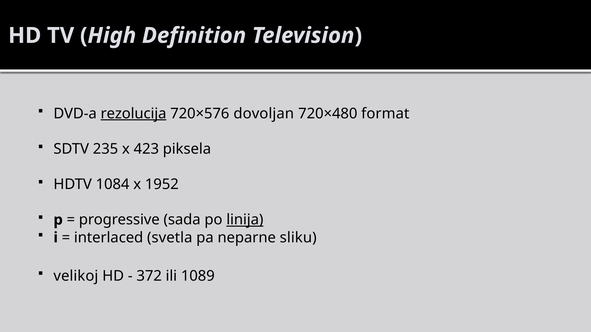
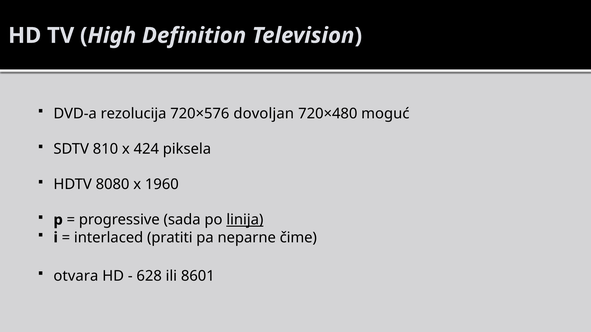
rezolucija underline: present -> none
format: format -> moguć
235: 235 -> 810
423: 423 -> 424
1084: 1084 -> 8080
1952: 1952 -> 1960
svetla: svetla -> pratiti
sliku: sliku -> čime
velikoj: velikoj -> otvara
372: 372 -> 628
1089: 1089 -> 8601
